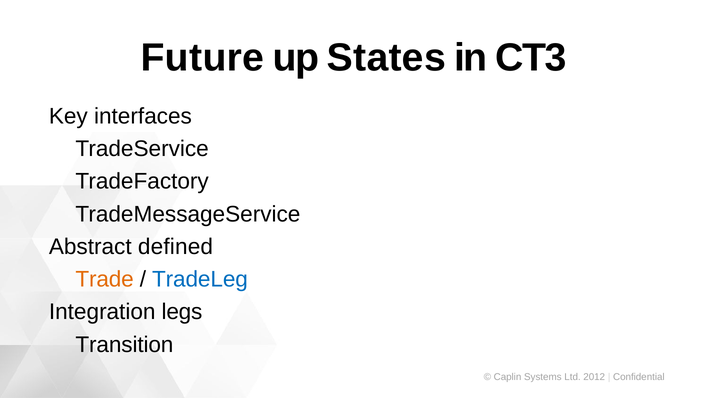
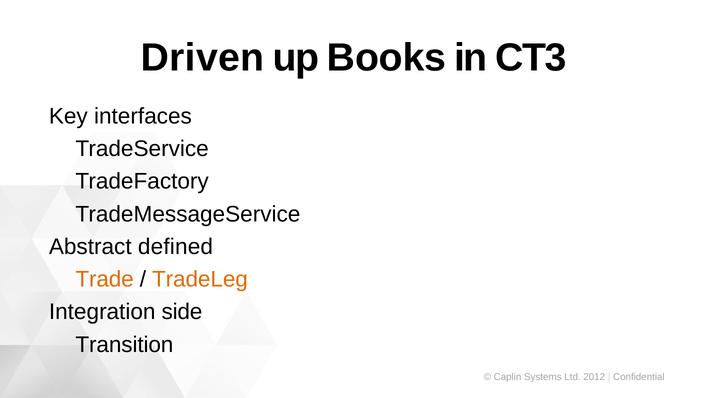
Future: Future -> Driven
States: States -> Books
TradeLeg colour: blue -> orange
legs: legs -> side
